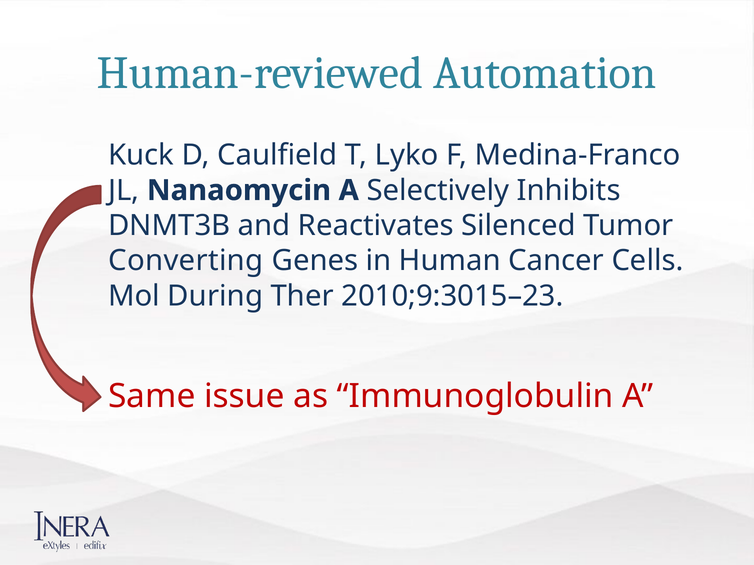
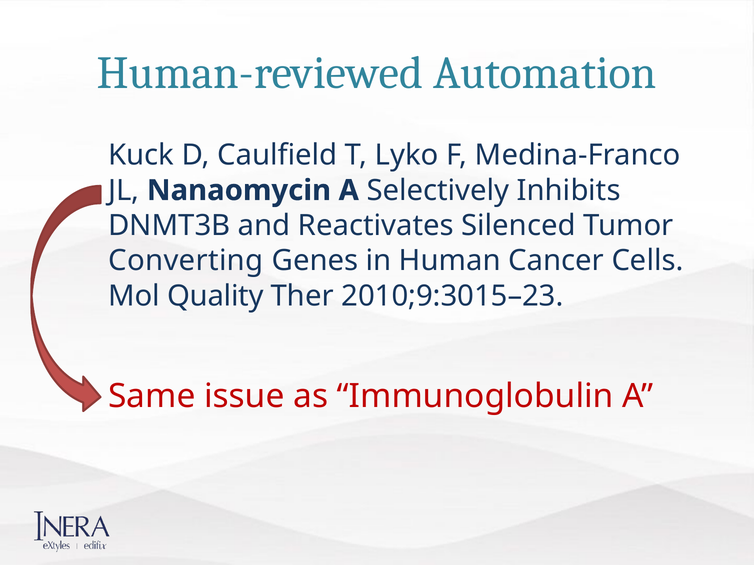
During: During -> Quality
